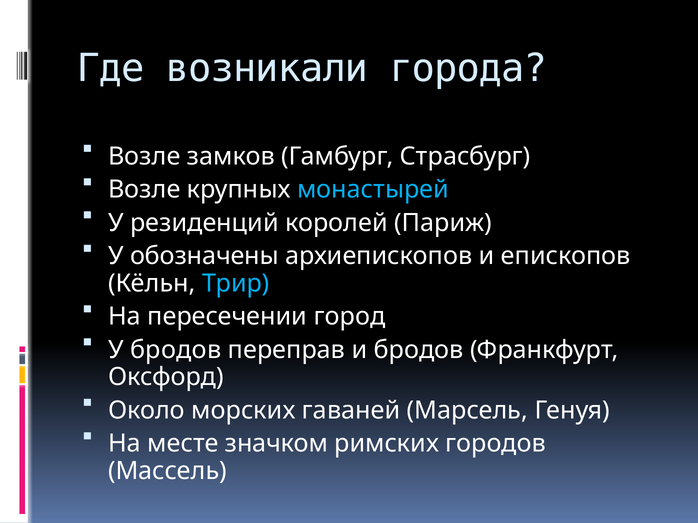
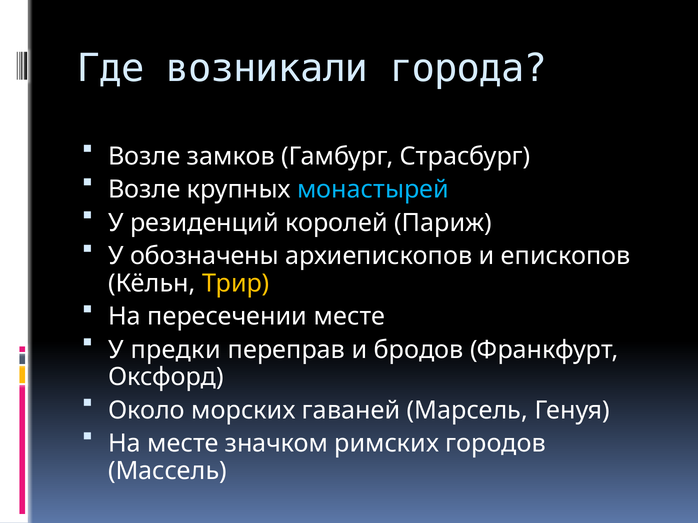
Трир colour: light blue -> yellow
пересечении город: город -> месте
У бродов: бродов -> предки
